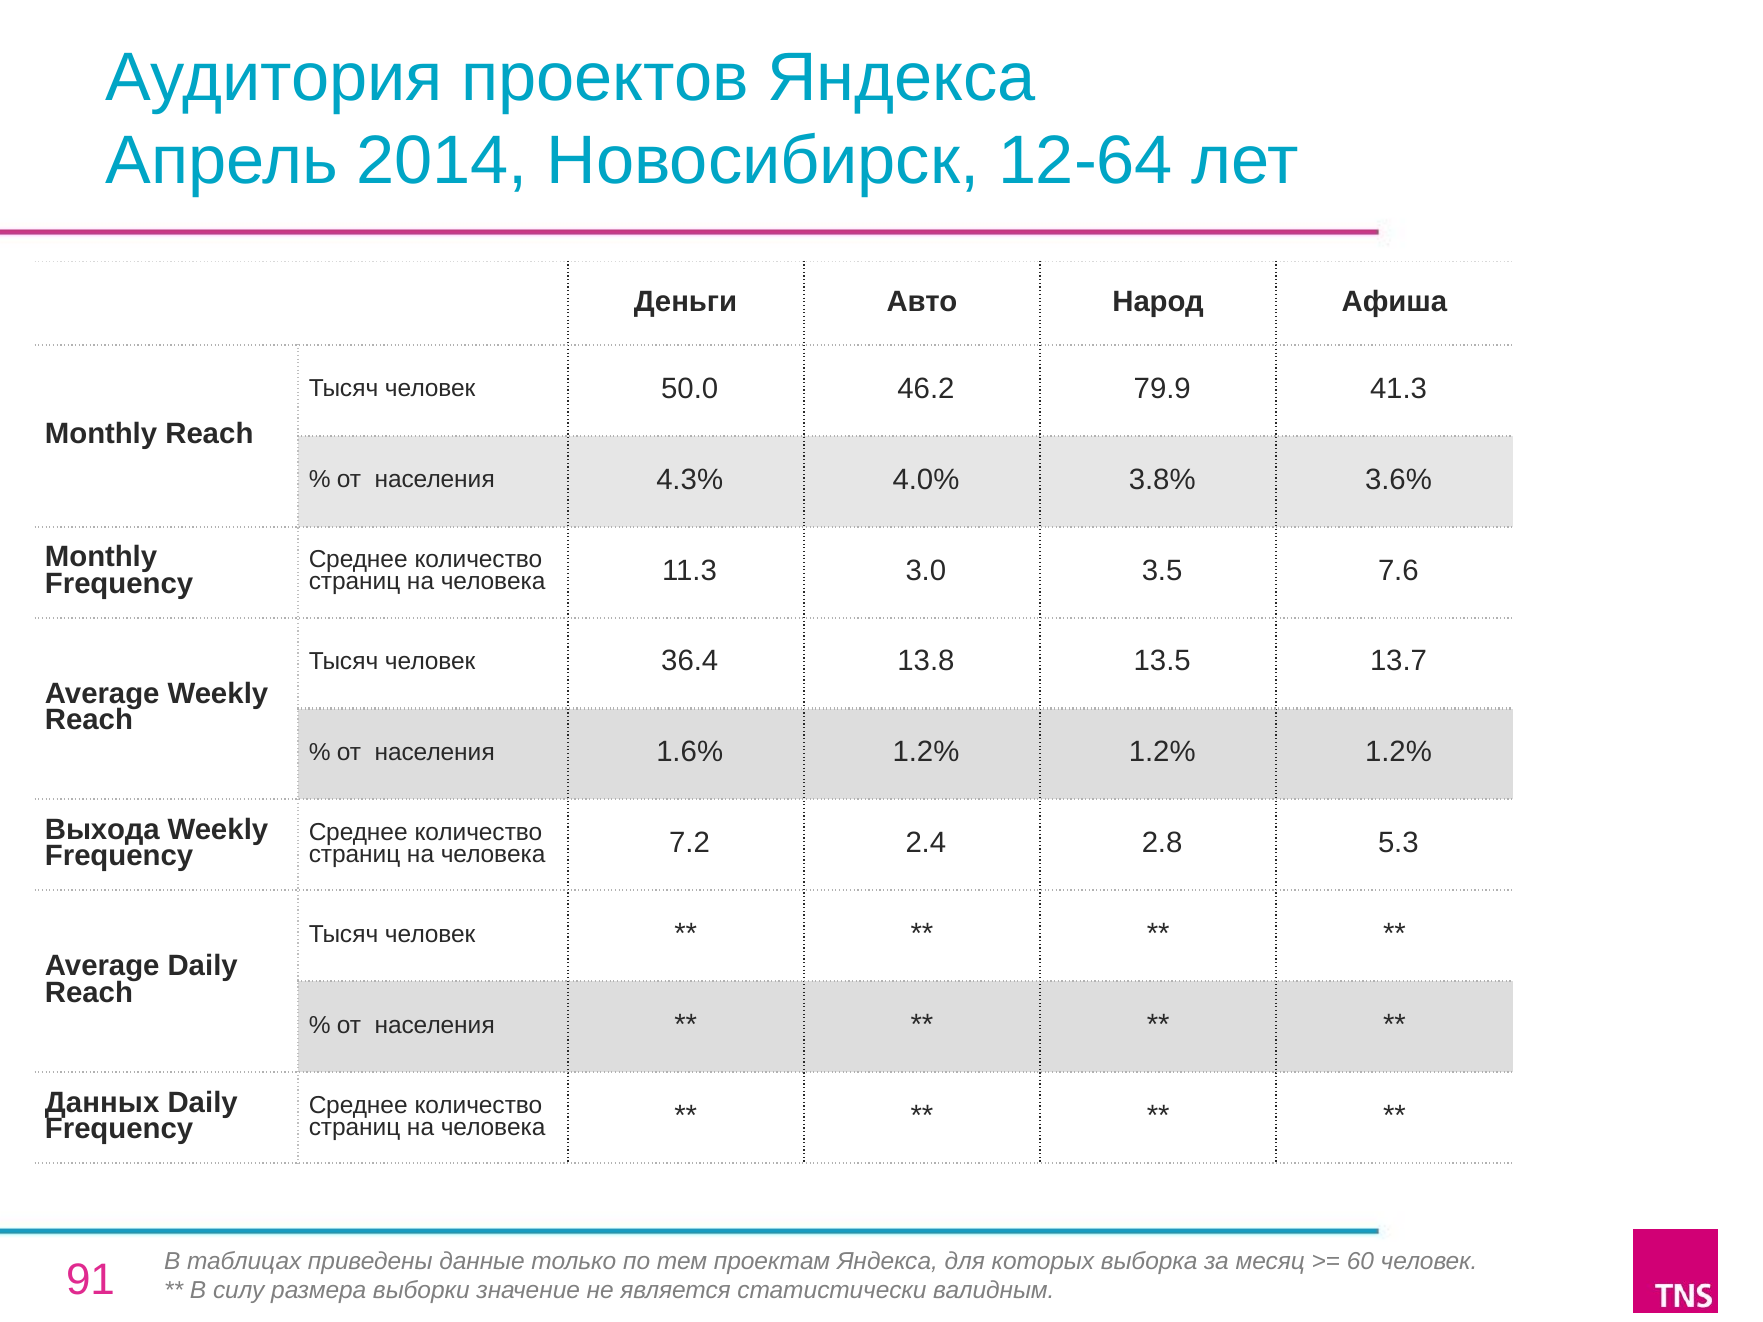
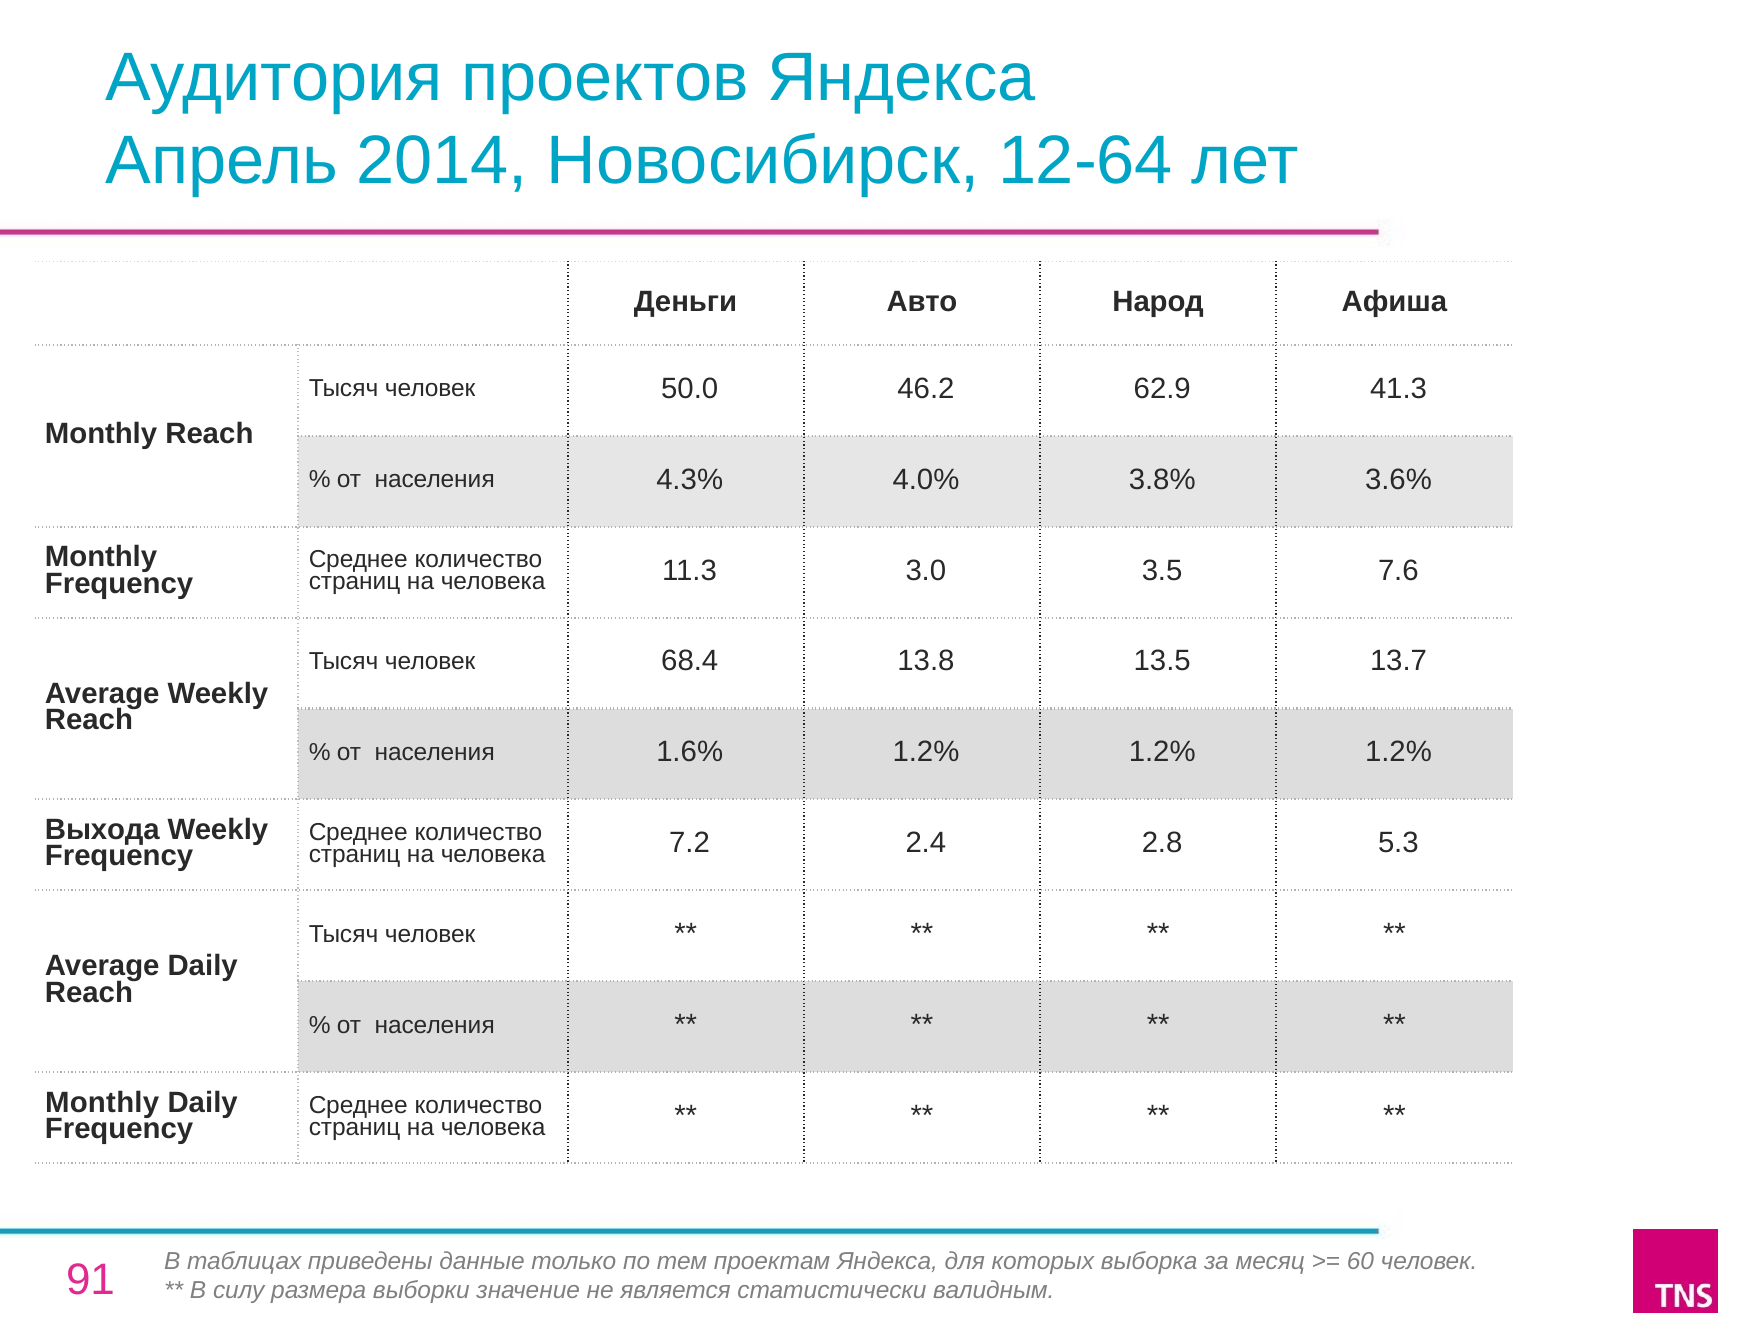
79.9: 79.9 -> 62.9
36.4: 36.4 -> 68.4
Данных at (102, 1103): Данных -> Monthly
